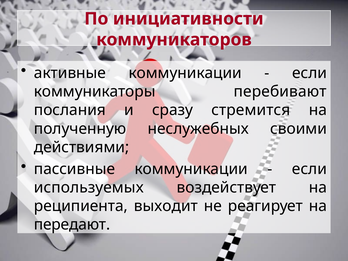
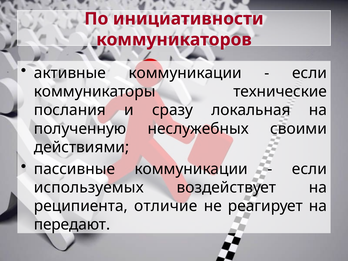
перебивают: перебивают -> технические
стремится: стремится -> локальная
выходит: выходит -> отличие
